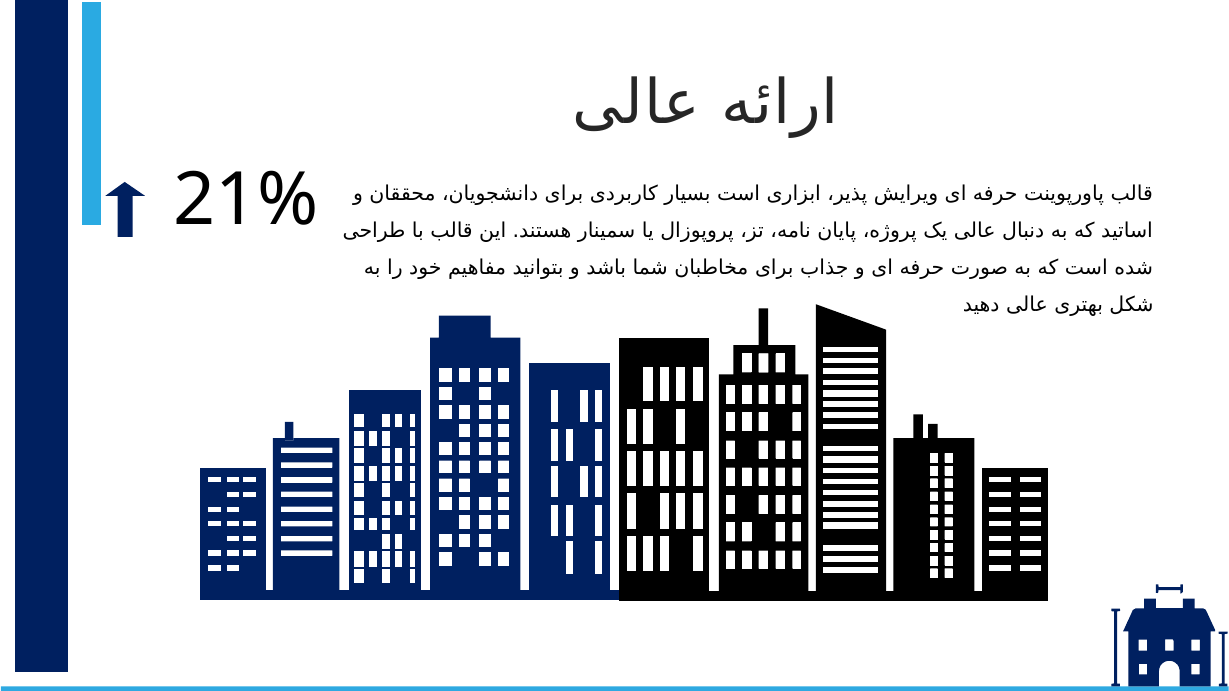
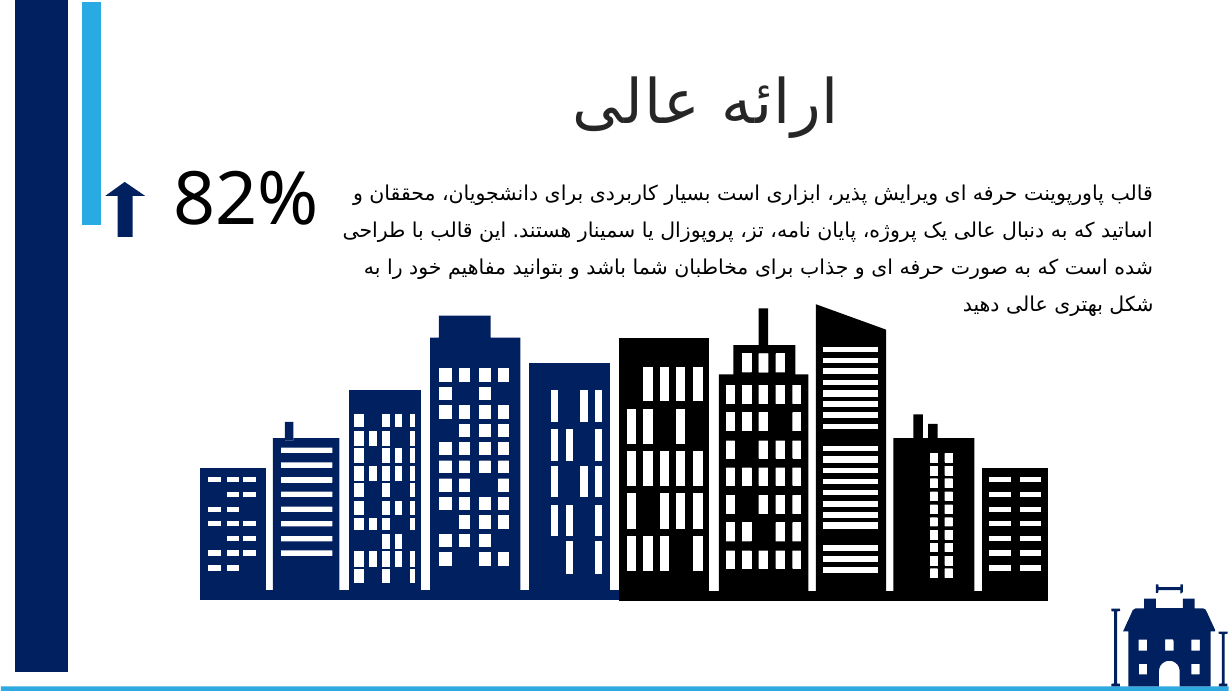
21%: 21% -> 82%
